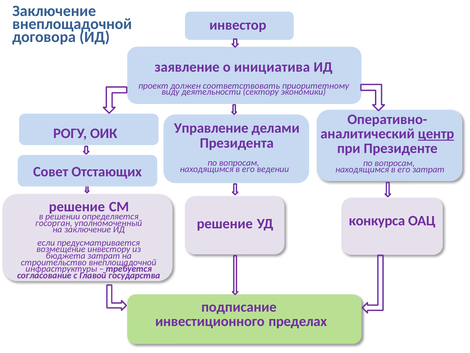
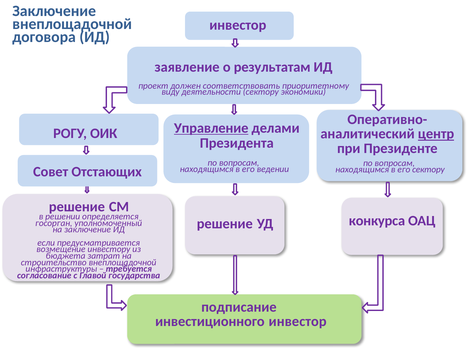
инициатива: инициатива -> результатам
Управление underline: none -> present
его затрат: затрат -> сектору
инвестиционного пределах: пределах -> инвестор
